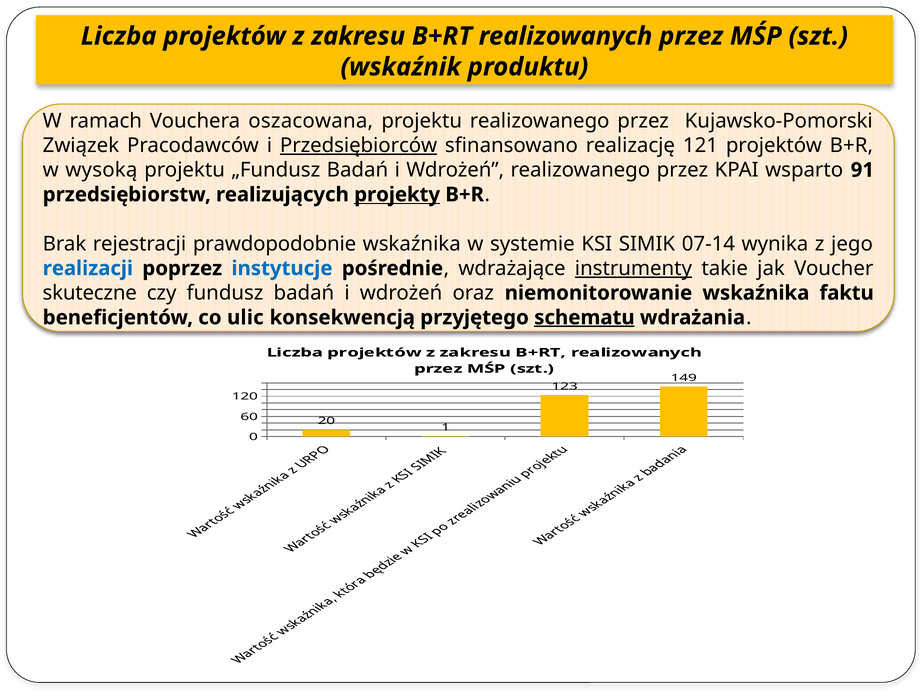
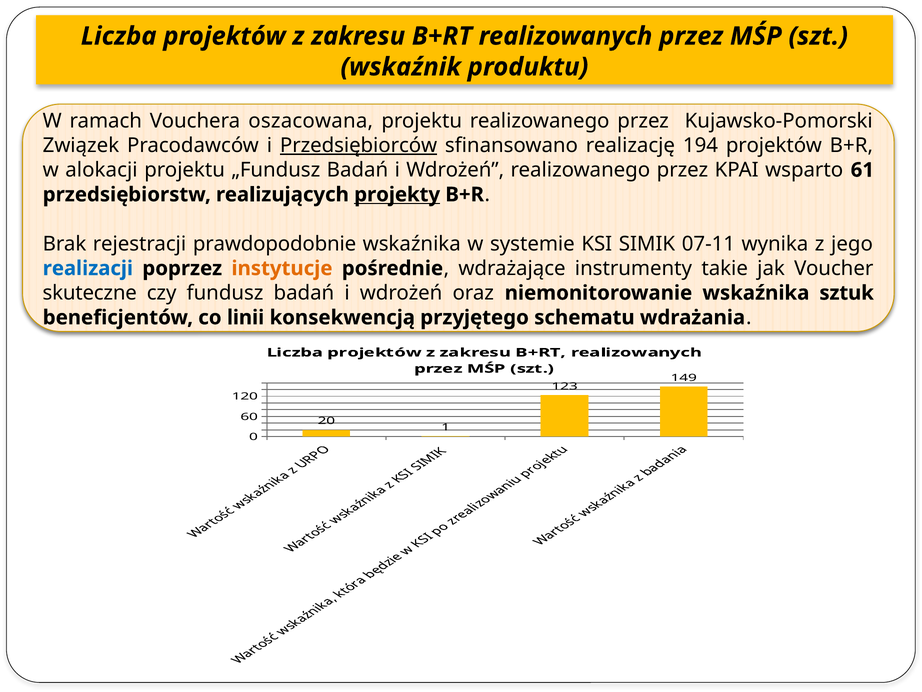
121: 121 -> 194
wysoką: wysoką -> alokacji
91: 91 -> 61
07-14: 07-14 -> 07-11
instytucje colour: blue -> orange
instrumenty underline: present -> none
faktu: faktu -> sztuk
ulic: ulic -> linii
schematu underline: present -> none
